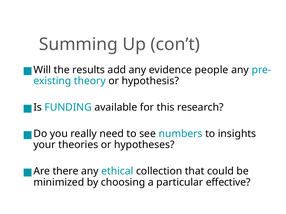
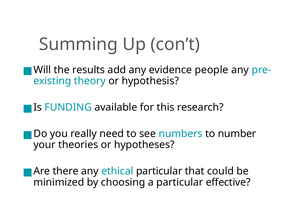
insights: insights -> number
ethical collection: collection -> particular
